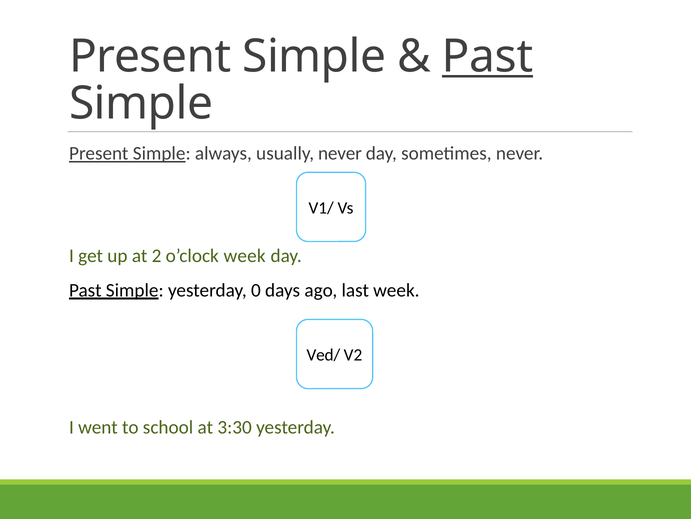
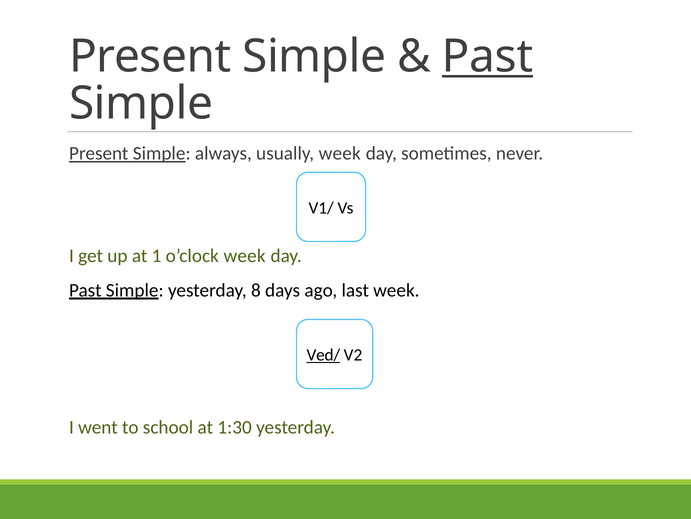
usually never: never -> week
2: 2 -> 1
0: 0 -> 8
Ved/ underline: none -> present
3:30: 3:30 -> 1:30
